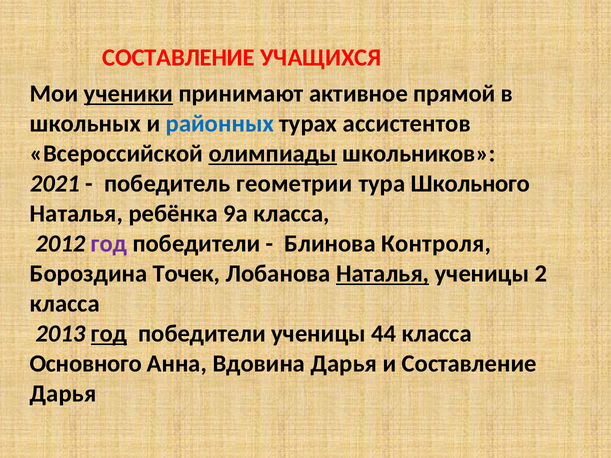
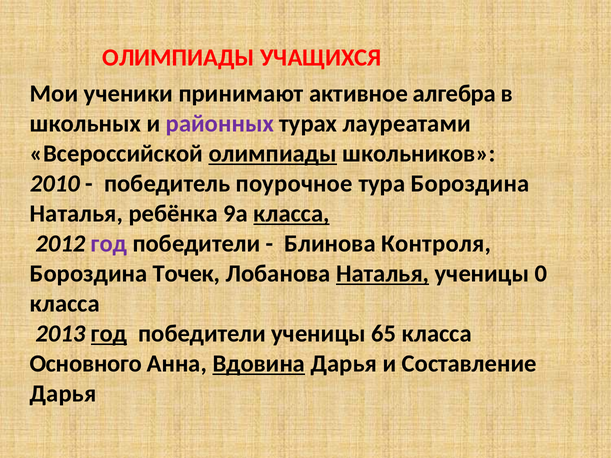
СОСТАВЛЕНИЕ at (179, 58): СОСТАВЛЕНИЕ -> ОЛИМПИАДЫ
ученики underline: present -> none
прямой: прямой -> алгебра
районных colour: blue -> purple
ассистентов: ассистентов -> лауреатами
2021: 2021 -> 2010
геометрии: геометрии -> поурочное
тура Школьного: Школьного -> Бороздина
класса at (292, 214) underline: none -> present
2: 2 -> 0
44: 44 -> 65
Вдовина underline: none -> present
